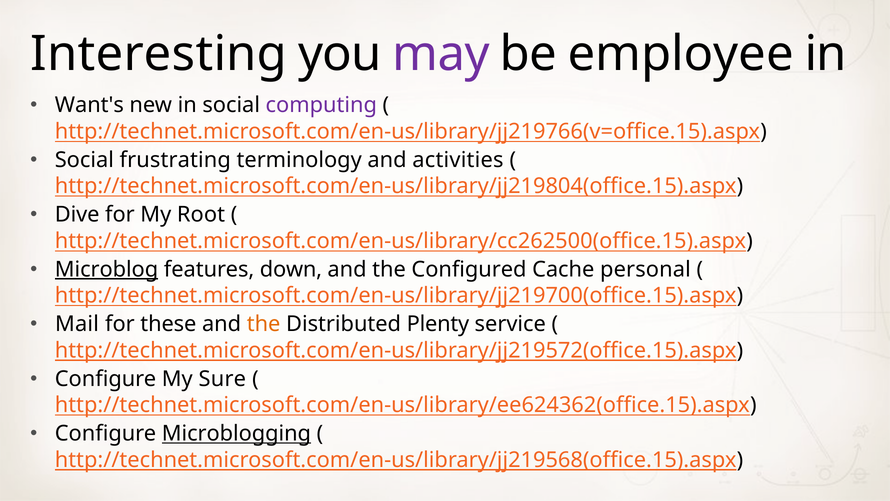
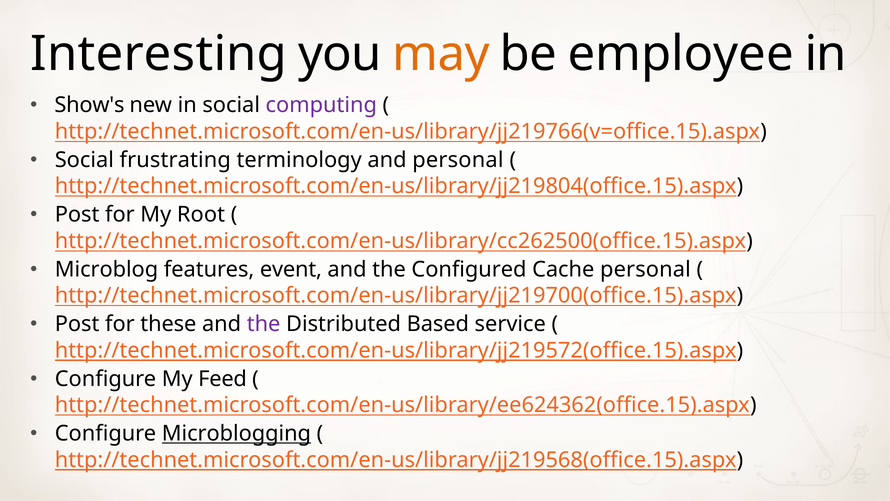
may colour: purple -> orange
Want's: Want's -> Show's
and activities: activities -> personal
Dive at (77, 215): Dive -> Post
Microblog underline: present -> none
down: down -> event
Mail at (77, 324): Mail -> Post
the at (264, 324) colour: orange -> purple
Plenty: Plenty -> Based
Sure: Sure -> Feed
